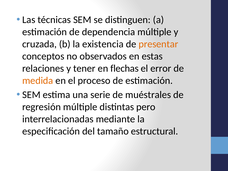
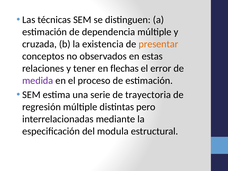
medida colour: orange -> purple
muéstrales: muéstrales -> trayectoria
tamaño: tamaño -> modula
